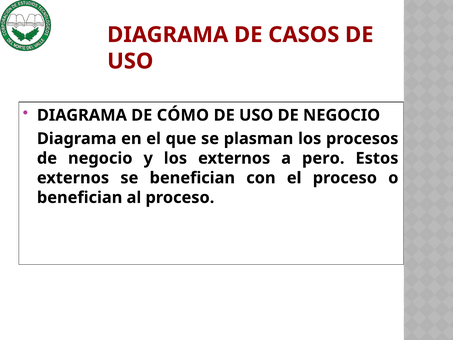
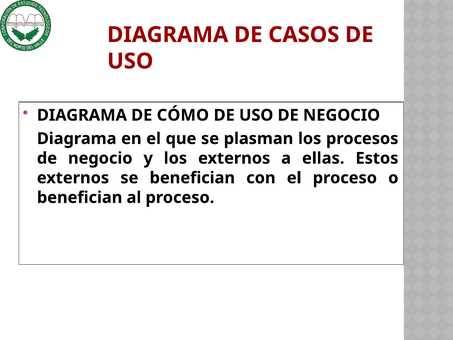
pero: pero -> ellas
